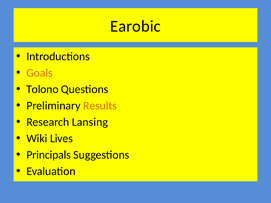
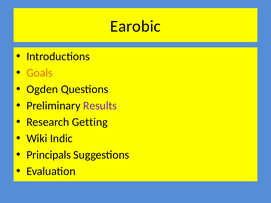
Tolono: Tolono -> Ogden
Results colour: orange -> purple
Lansing: Lansing -> Getting
Lives: Lives -> Indic
